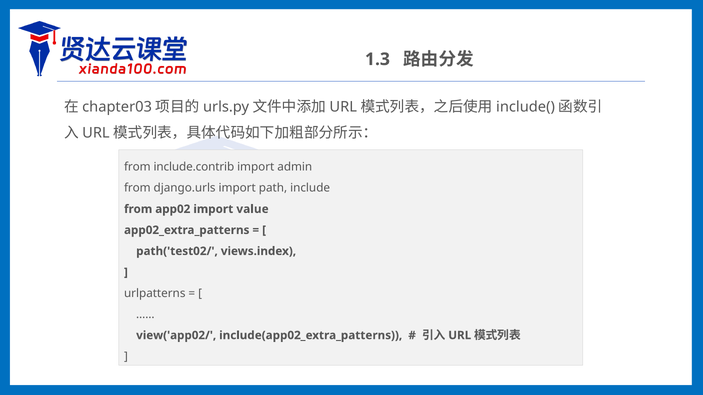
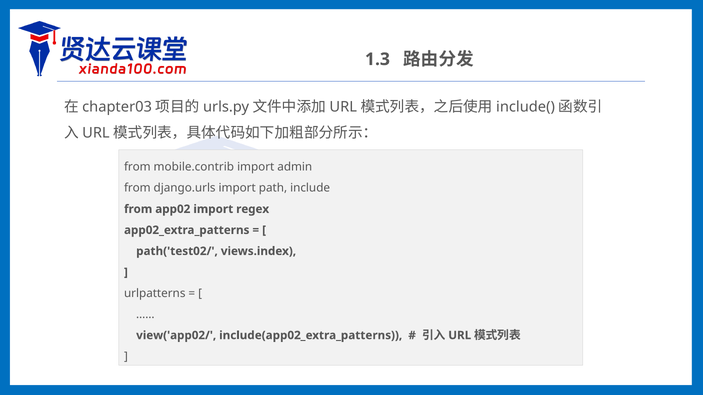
include.contrib: include.contrib -> mobile.contrib
value: value -> regex
